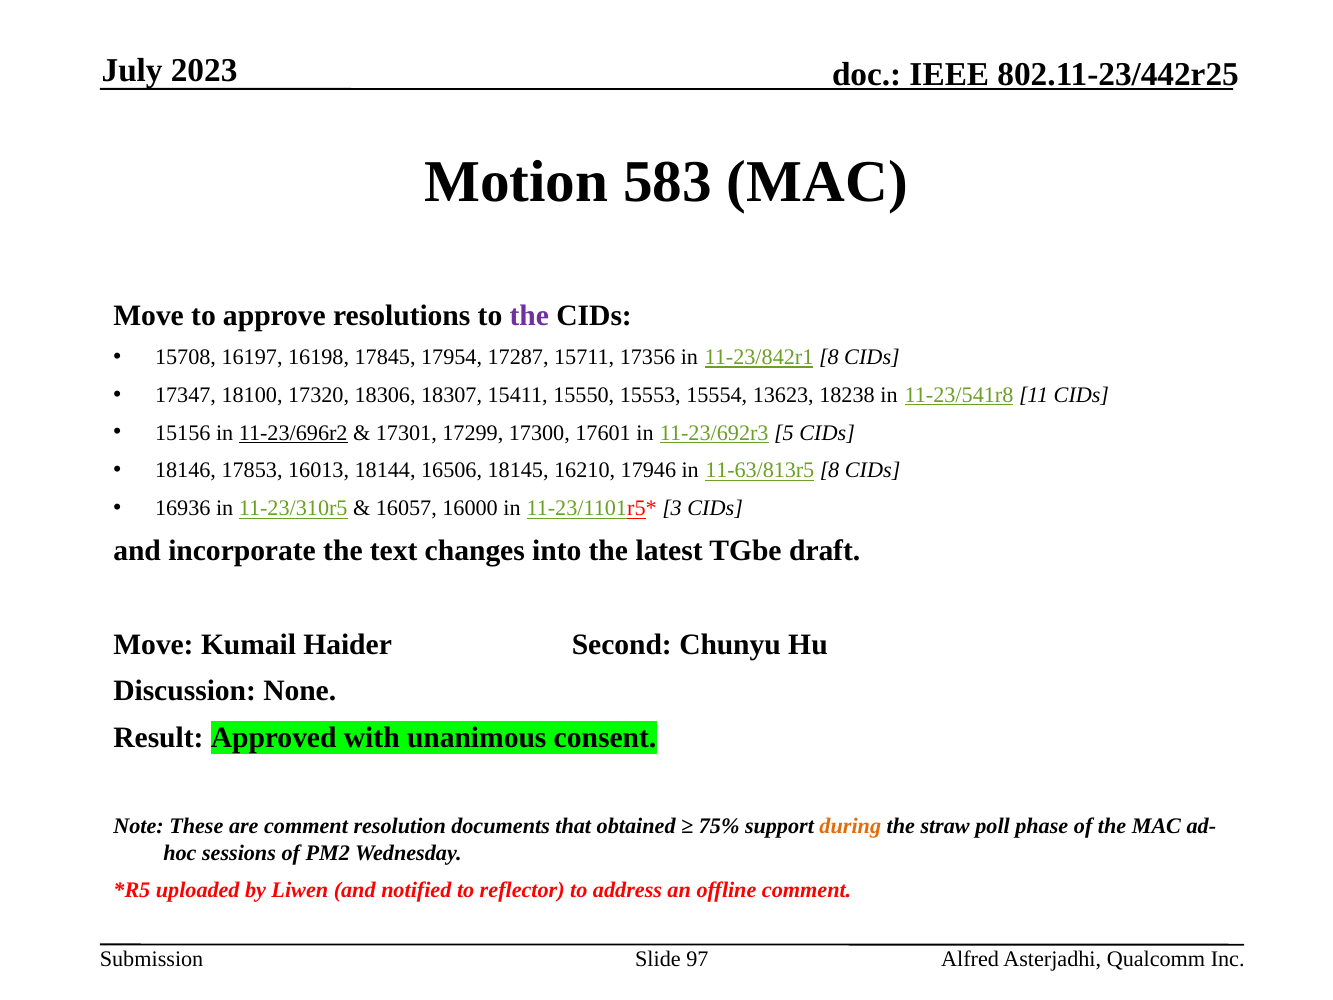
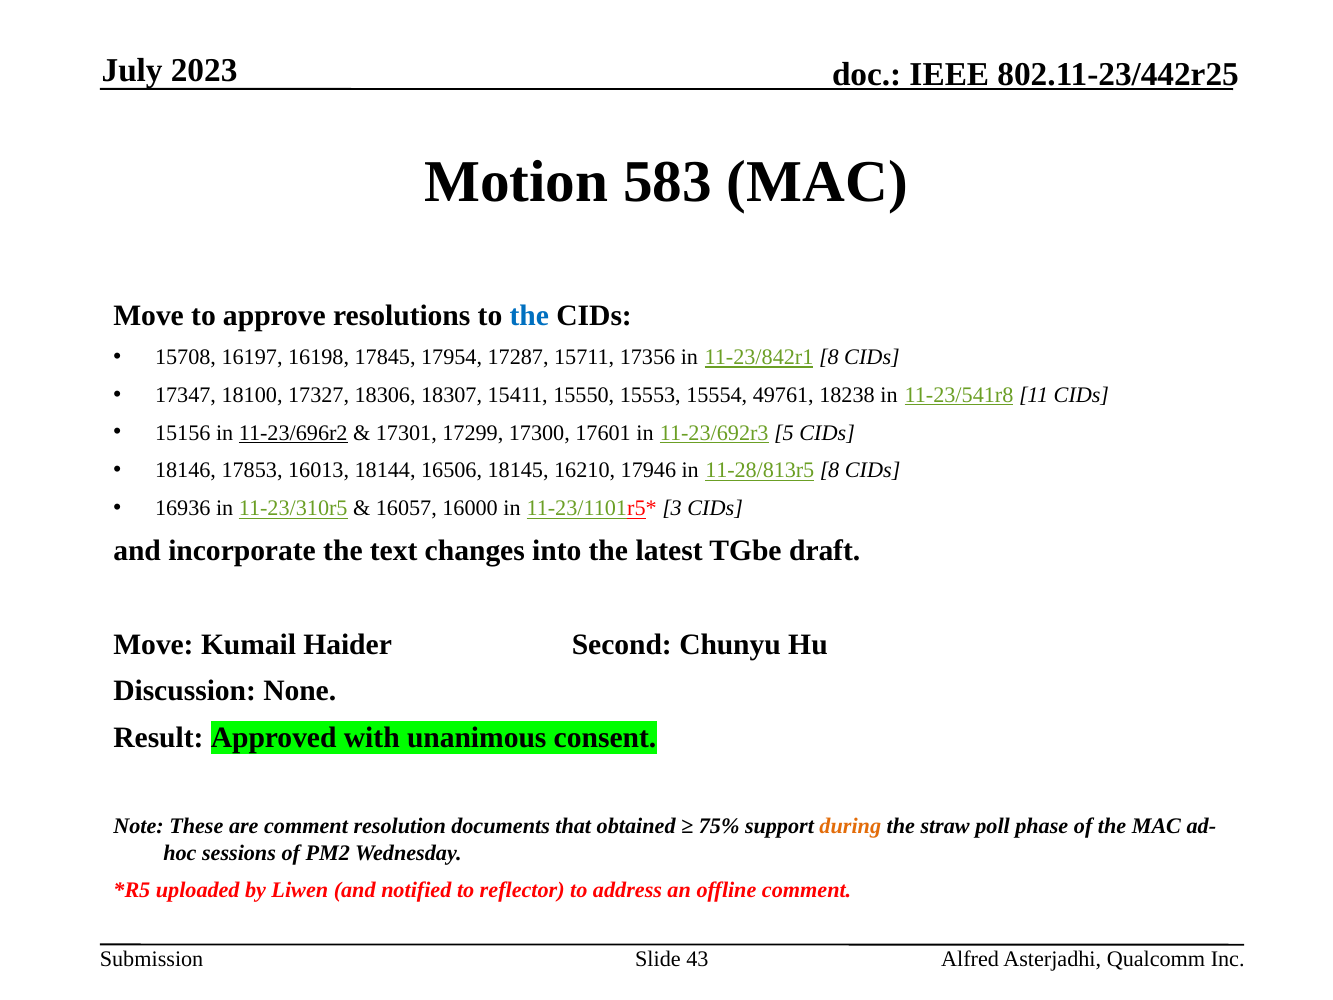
the at (529, 315) colour: purple -> blue
17320: 17320 -> 17327
13623: 13623 -> 49761
11-63/813r5: 11-63/813r5 -> 11-28/813r5
97: 97 -> 43
